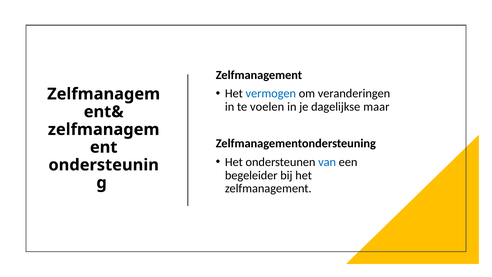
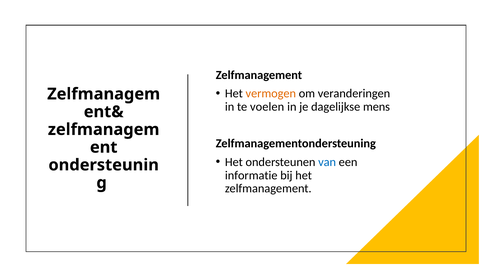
vermogen colour: blue -> orange
maar: maar -> mens
begeleider: begeleider -> informatie
